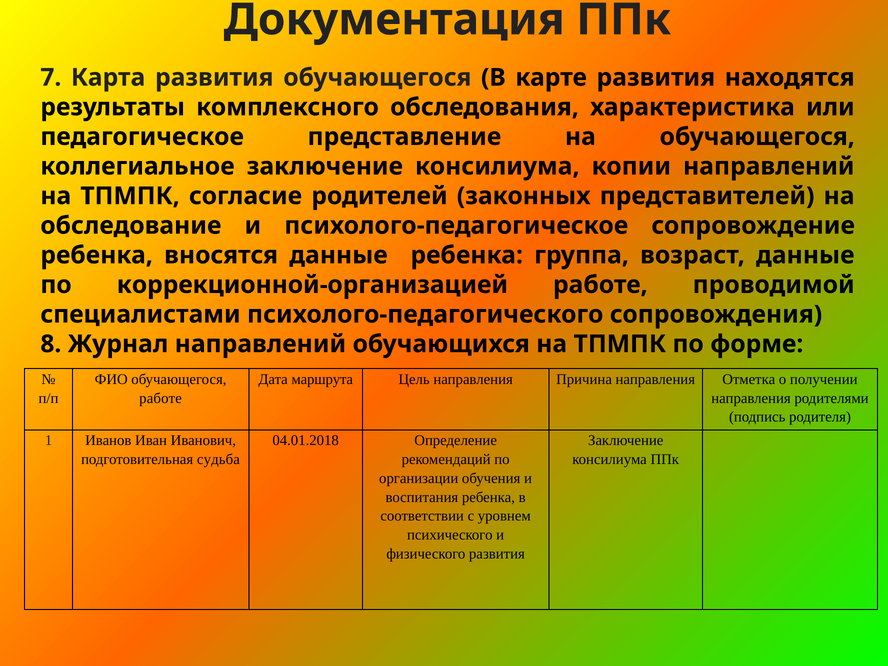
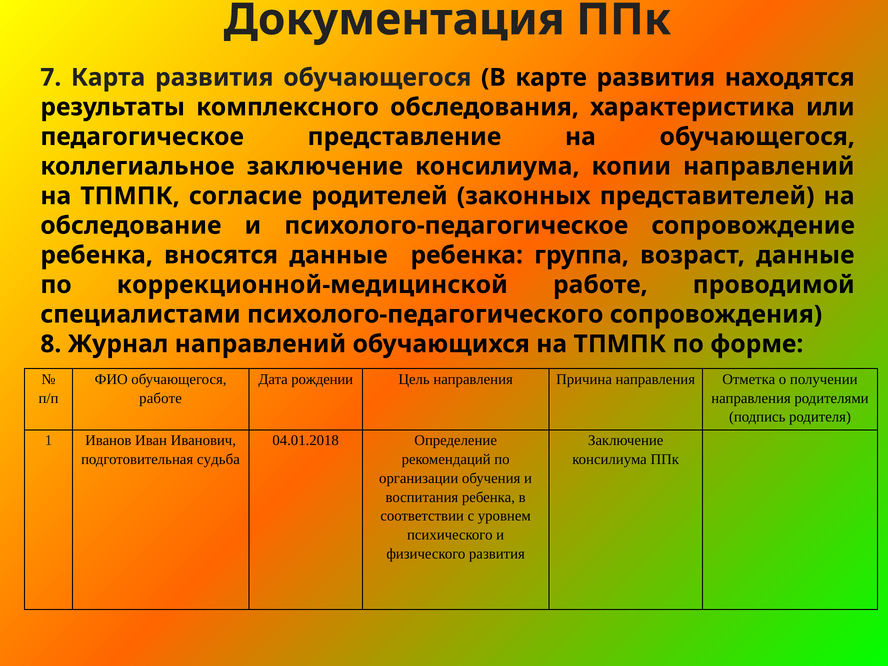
коррекционной-организацией: коррекционной-организацией -> коррекционной-медицинской
маршрута: маршрута -> рождении
